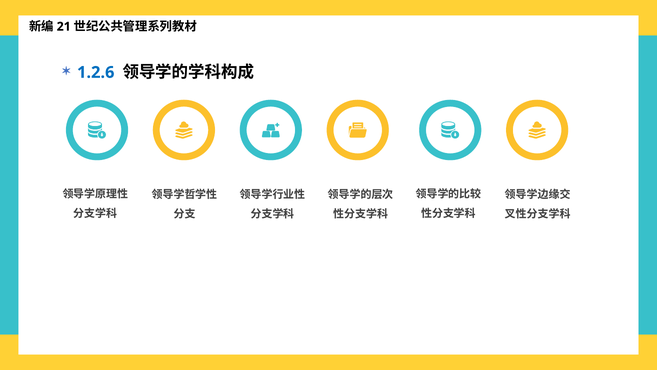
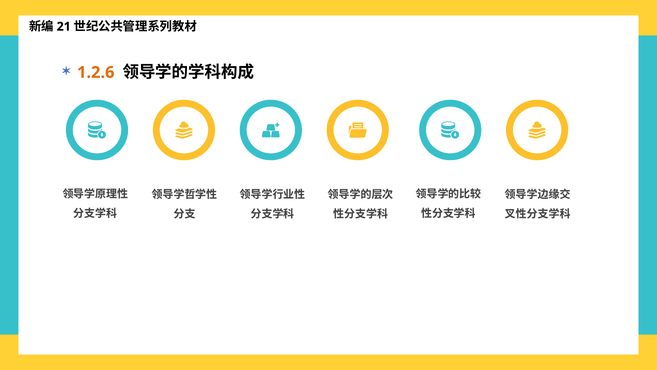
1.2.6 colour: blue -> orange
